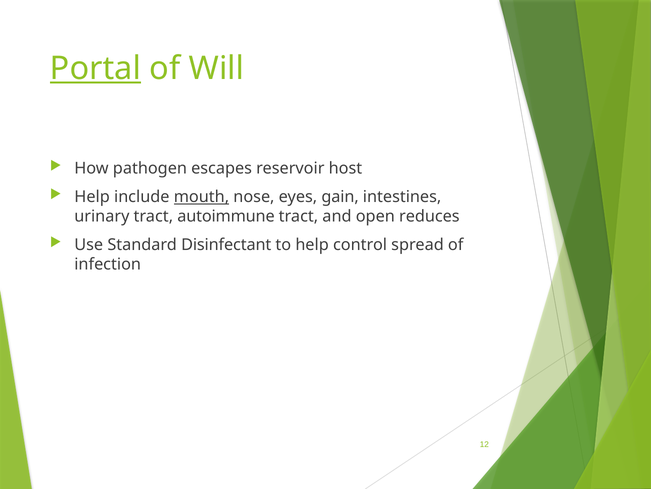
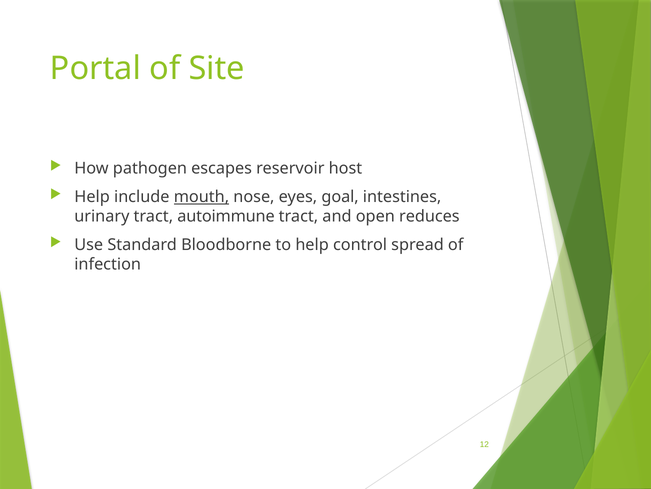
Portal underline: present -> none
Will: Will -> Site
gain: gain -> goal
Disinfectant: Disinfectant -> Bloodborne
